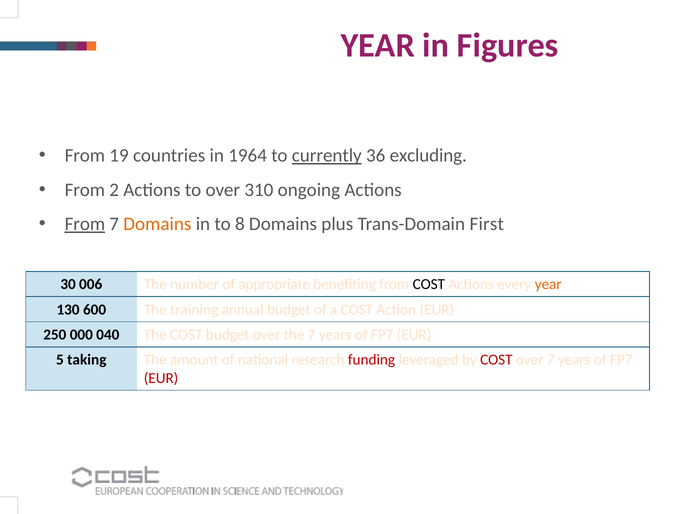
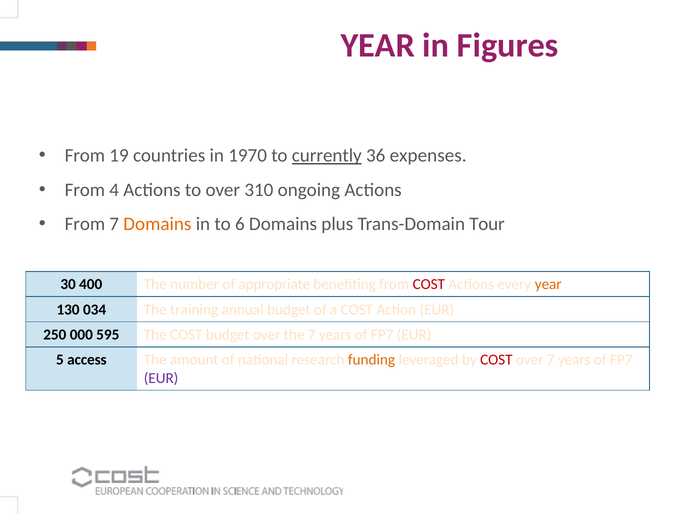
1964: 1964 -> 1970
excluding: excluding -> expenses
2: 2 -> 4
From at (85, 224) underline: present -> none
8: 8 -> 6
First: First -> Tour
006: 006 -> 400
COST at (429, 285) colour: black -> red
600: 600 -> 034
040: 040 -> 595
taking: taking -> access
funding colour: red -> orange
EUR at (161, 379) colour: red -> purple
